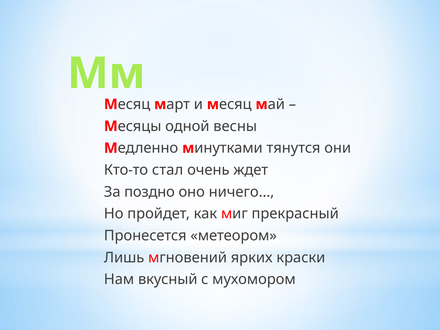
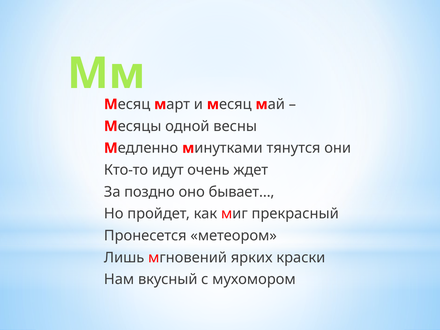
стал: стал -> идут
ничего…: ничего… -> бывает…
